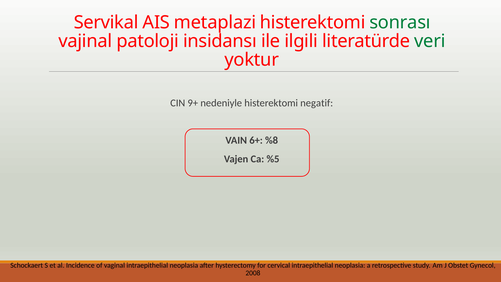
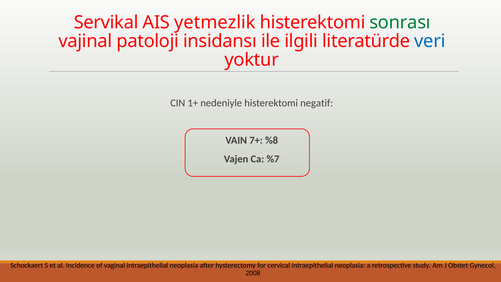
metaplazi: metaplazi -> yetmezlik
veri colour: green -> blue
9+: 9+ -> 1+
6+: 6+ -> 7+
%5: %5 -> %7
